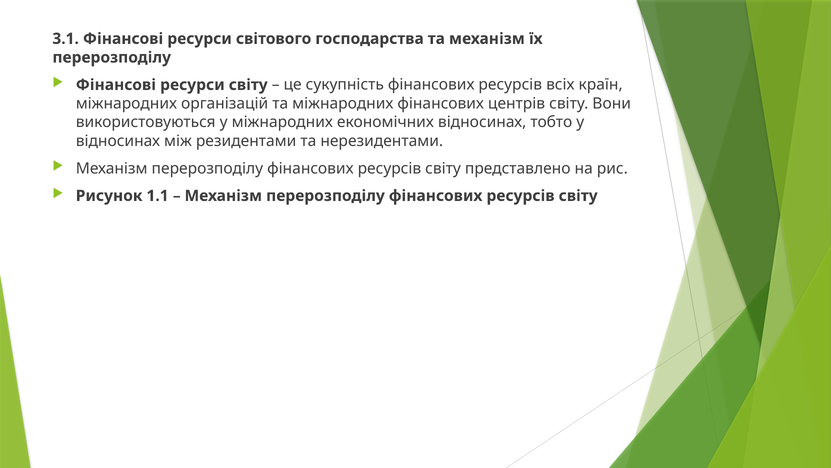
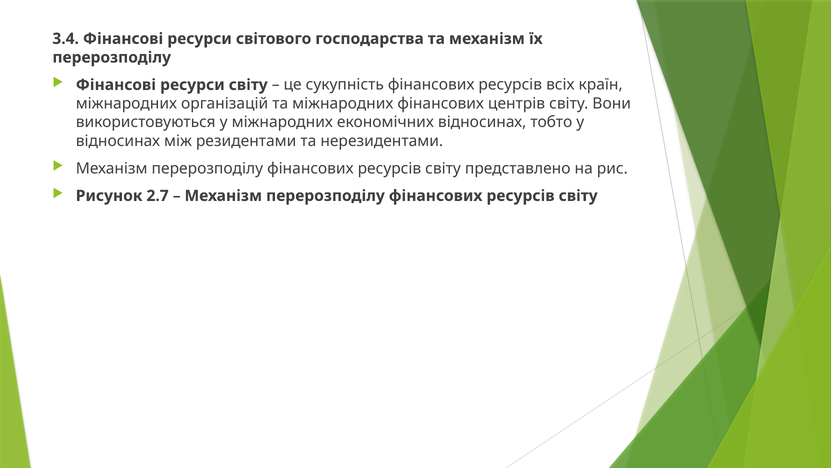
3.1: 3.1 -> 3.4
1.1: 1.1 -> 2.7
